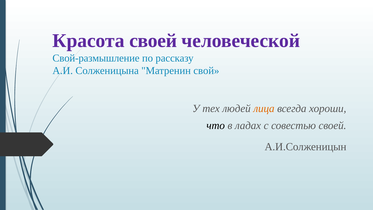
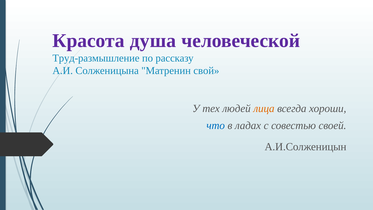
Красота своей: своей -> душа
Свой-размышление: Свой-размышление -> Труд-размышление
что colour: black -> blue
